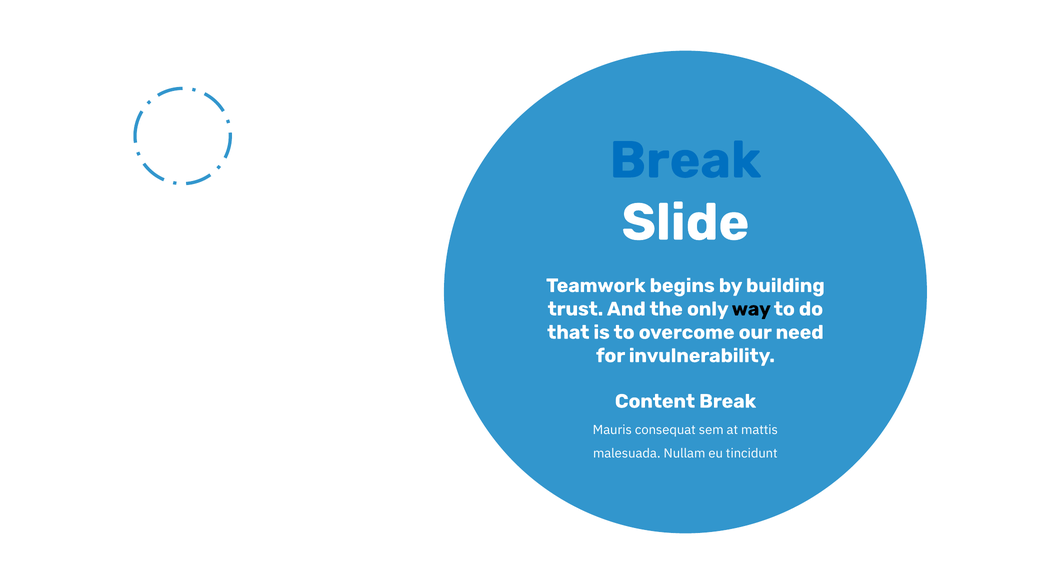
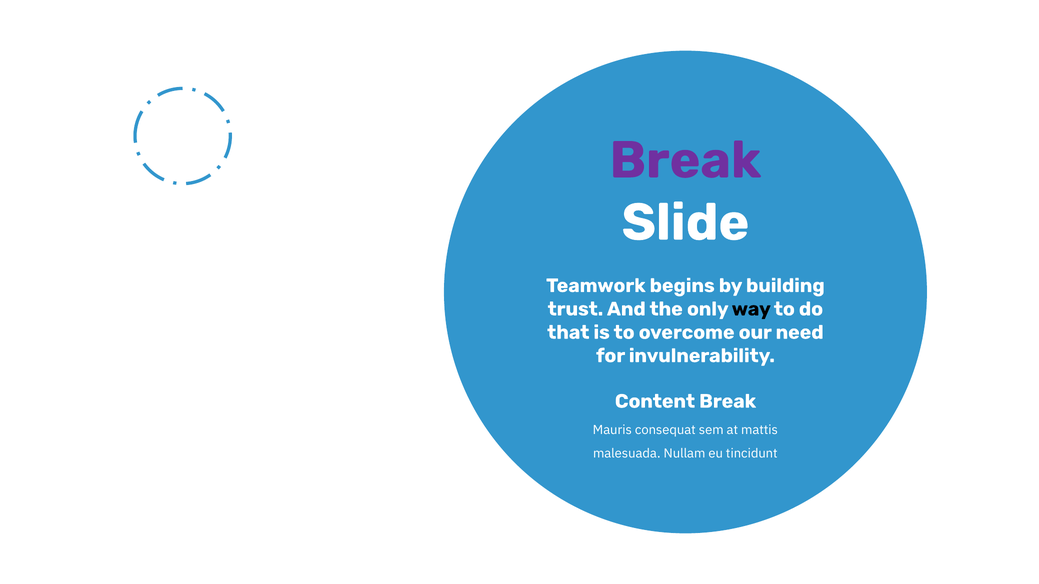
Break at (685, 160) colour: blue -> purple
